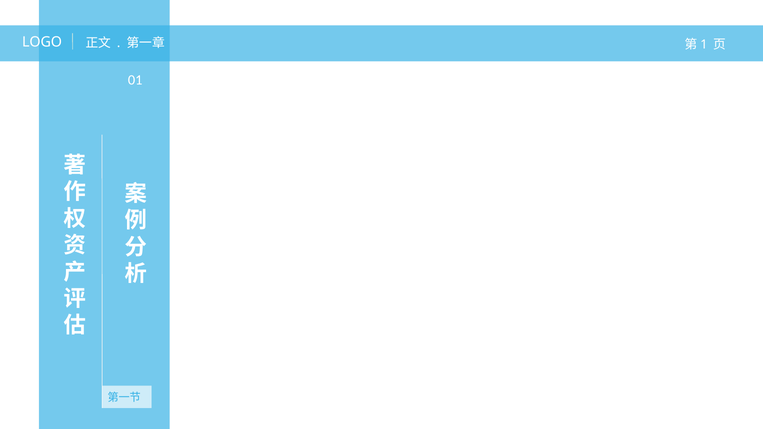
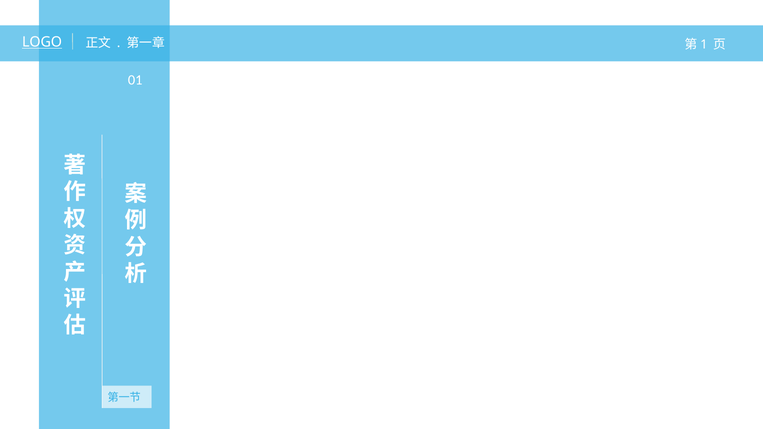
LOGO underline: none -> present
